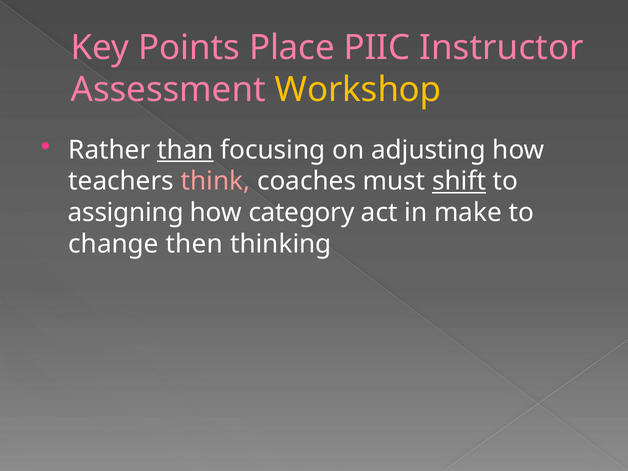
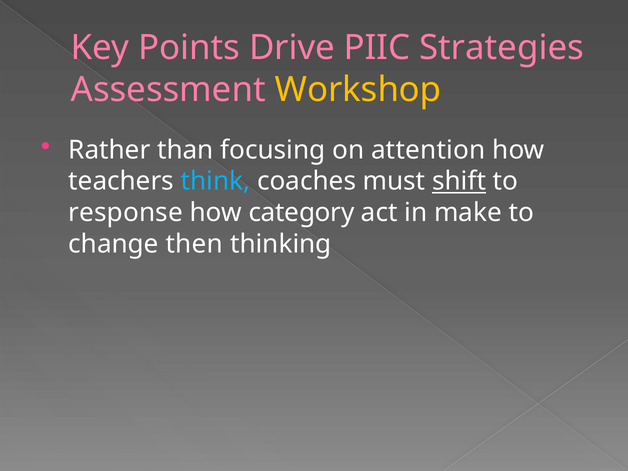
Place: Place -> Drive
Instructor: Instructor -> Strategies
than underline: present -> none
adjusting: adjusting -> attention
think colour: pink -> light blue
assigning: assigning -> response
